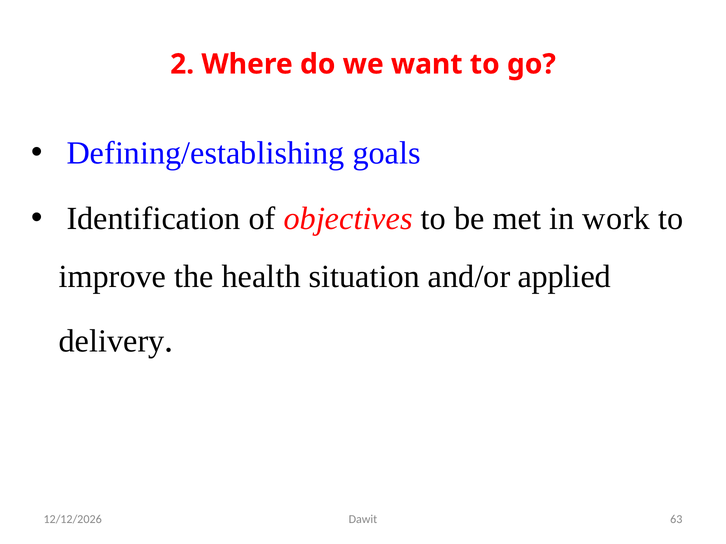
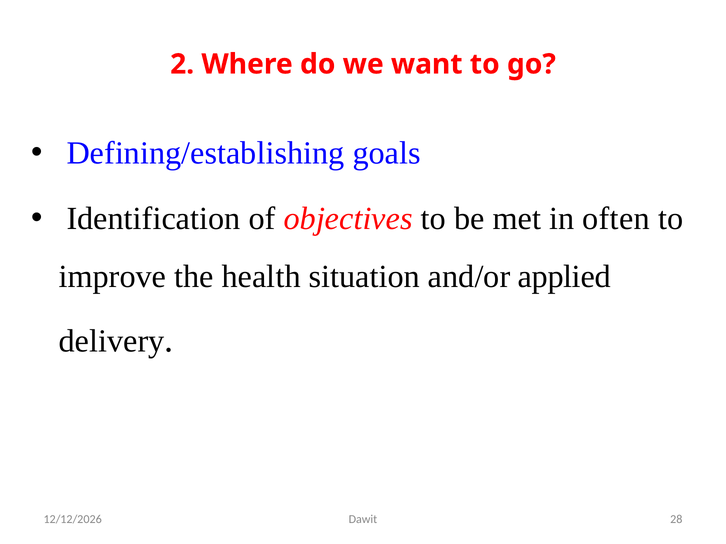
work: work -> often
63: 63 -> 28
